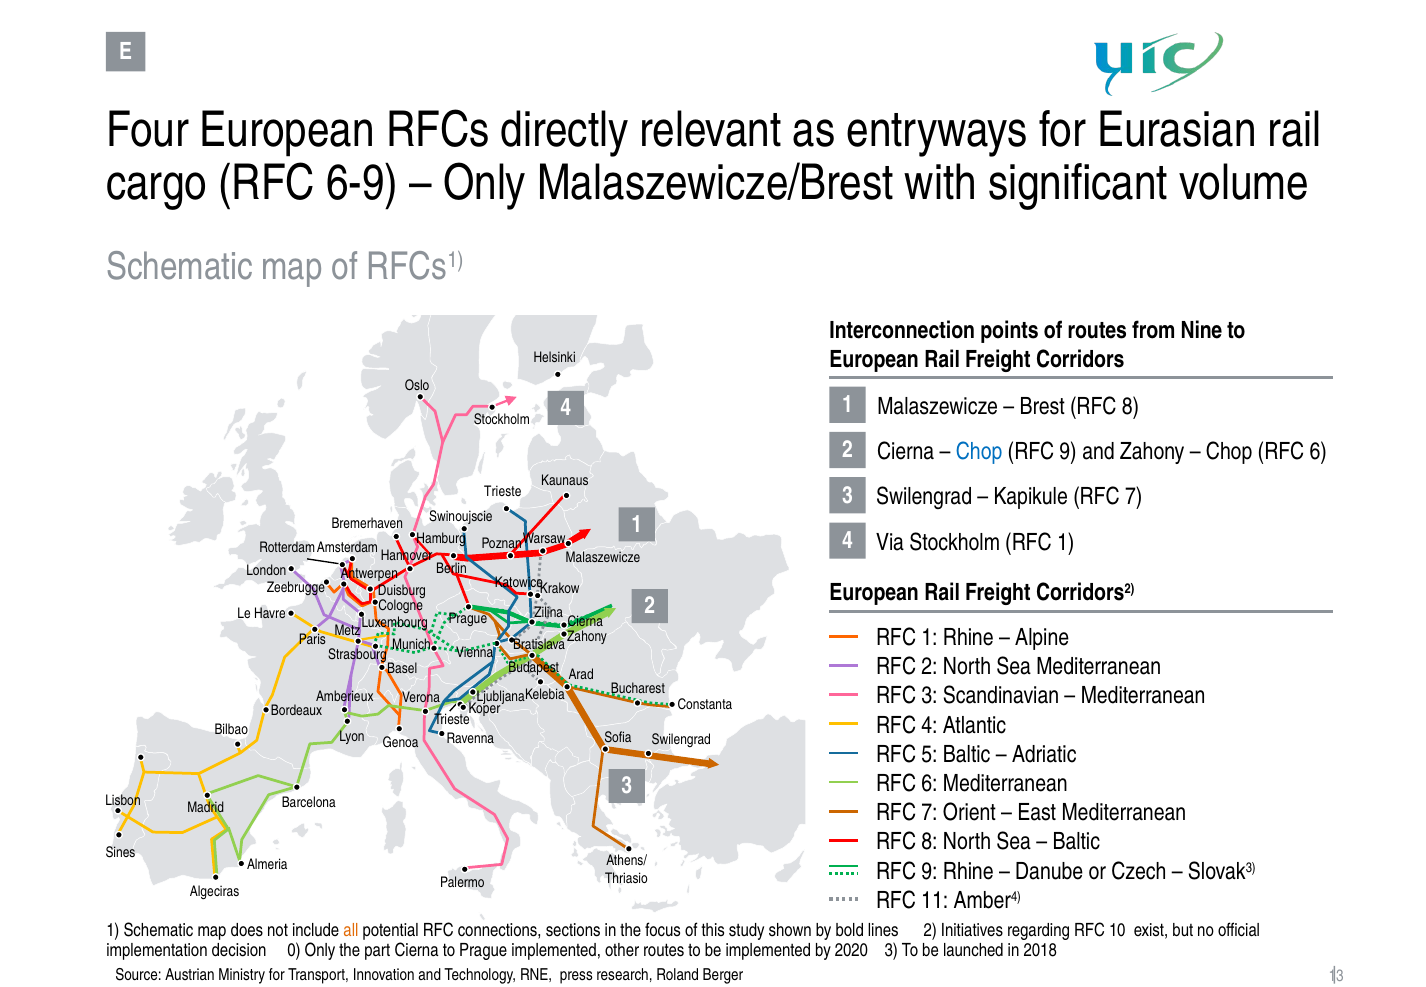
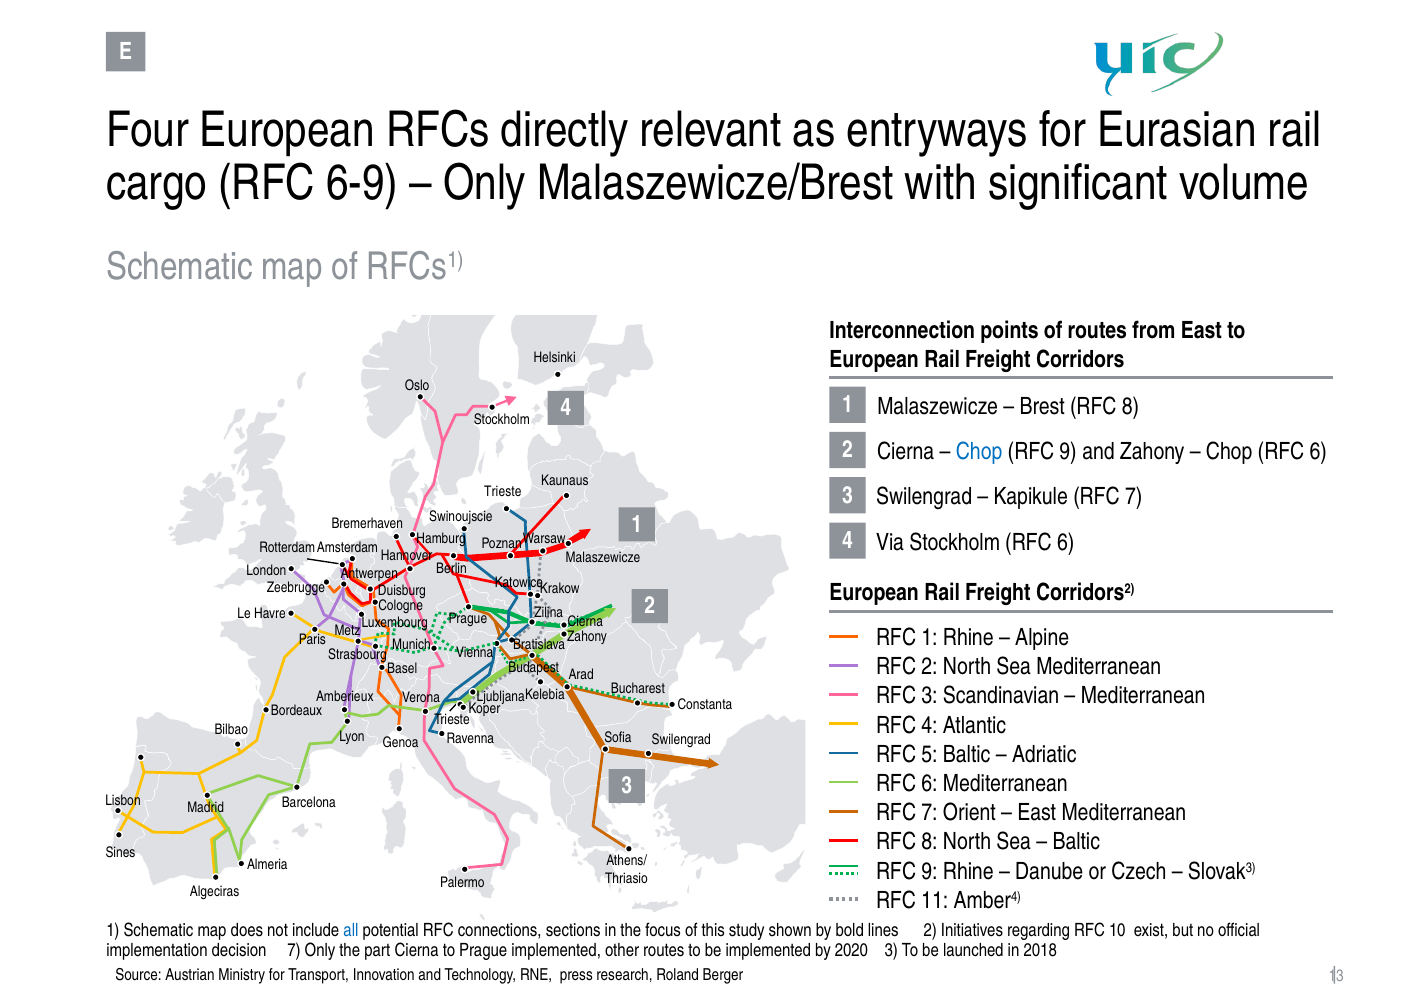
from Nine: Nine -> East
Stockholm RFC 1: 1 -> 6
all colour: orange -> blue
decision 0: 0 -> 7
